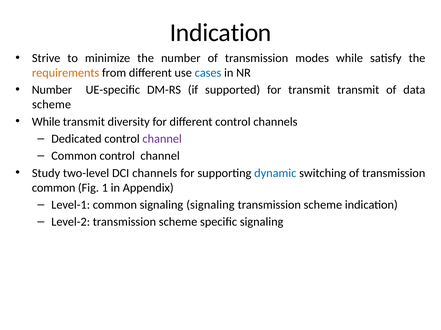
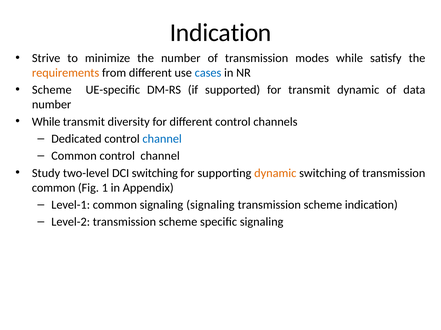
Number at (52, 90): Number -> Scheme
transmit transmit: transmit -> dynamic
scheme at (52, 105): scheme -> number
channel at (162, 139) colour: purple -> blue
DCI channels: channels -> switching
dynamic at (275, 173) colour: blue -> orange
